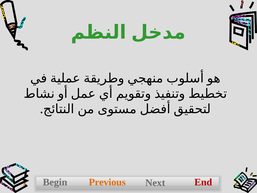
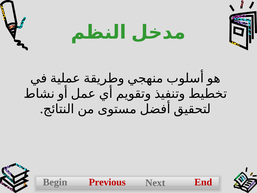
Previous colour: orange -> red
